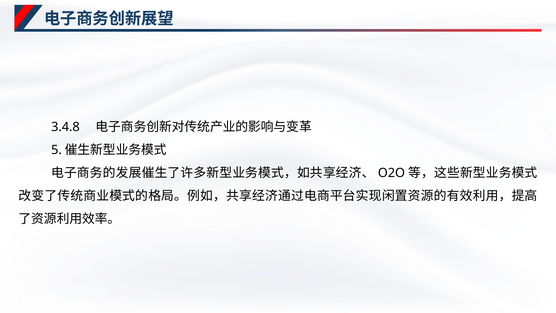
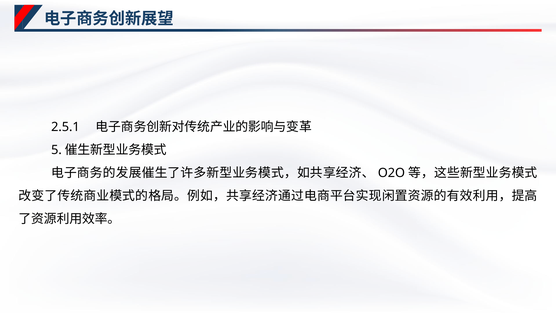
3.4.8: 3.4.8 -> 2.5.1
